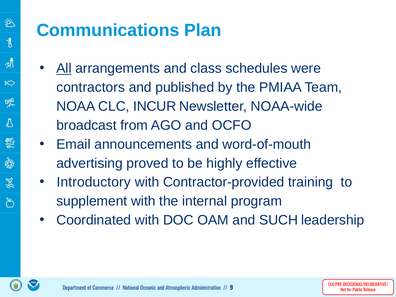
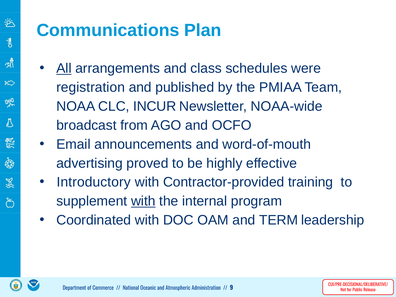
contractors: contractors -> registration
with at (143, 201) underline: none -> present
SUCH: SUCH -> TERM
